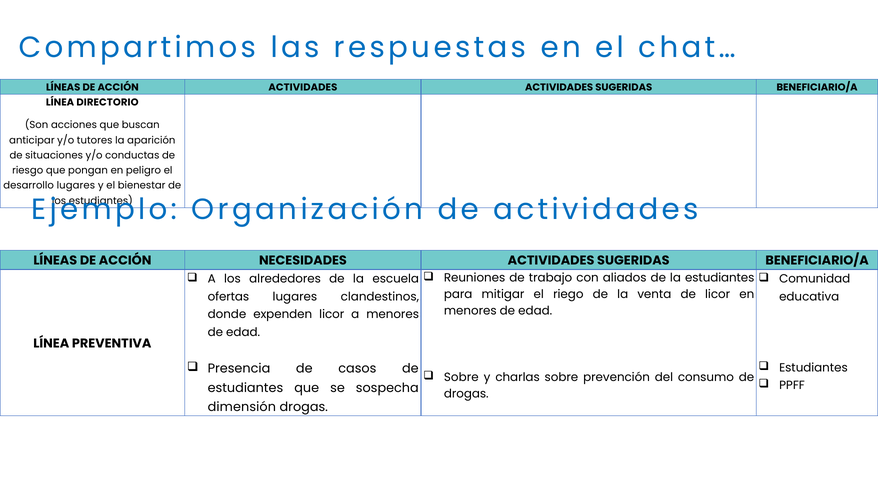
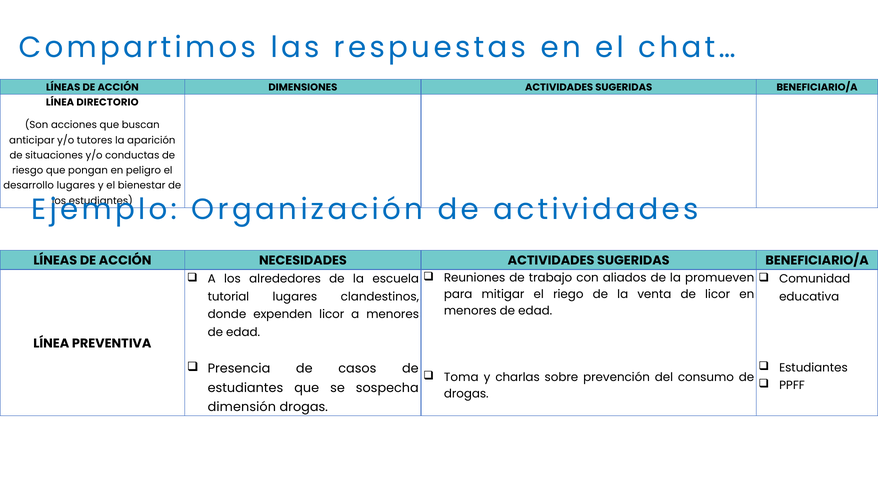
ACCIÓN ACTIVIDADES: ACTIVIDADES -> DIMENSIONES
la estudiantes: estudiantes -> promueven
ofertas: ofertas -> tutorial
Sobre at (461, 377): Sobre -> Toma
